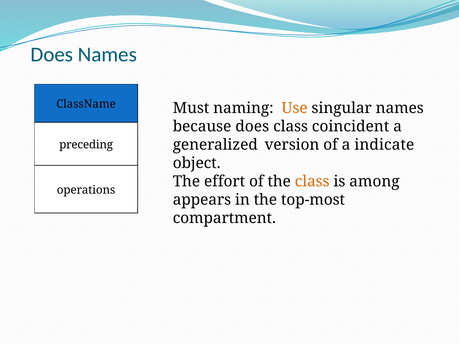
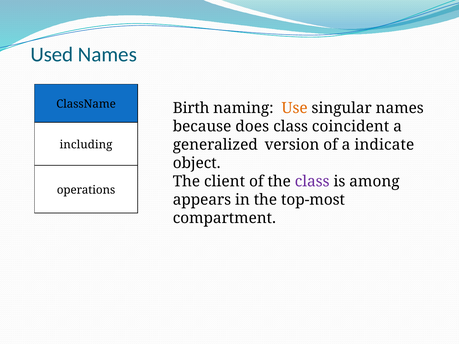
Does at (52, 55): Does -> Used
Must: Must -> Birth
preceding: preceding -> including
effort: effort -> client
class at (312, 182) colour: orange -> purple
